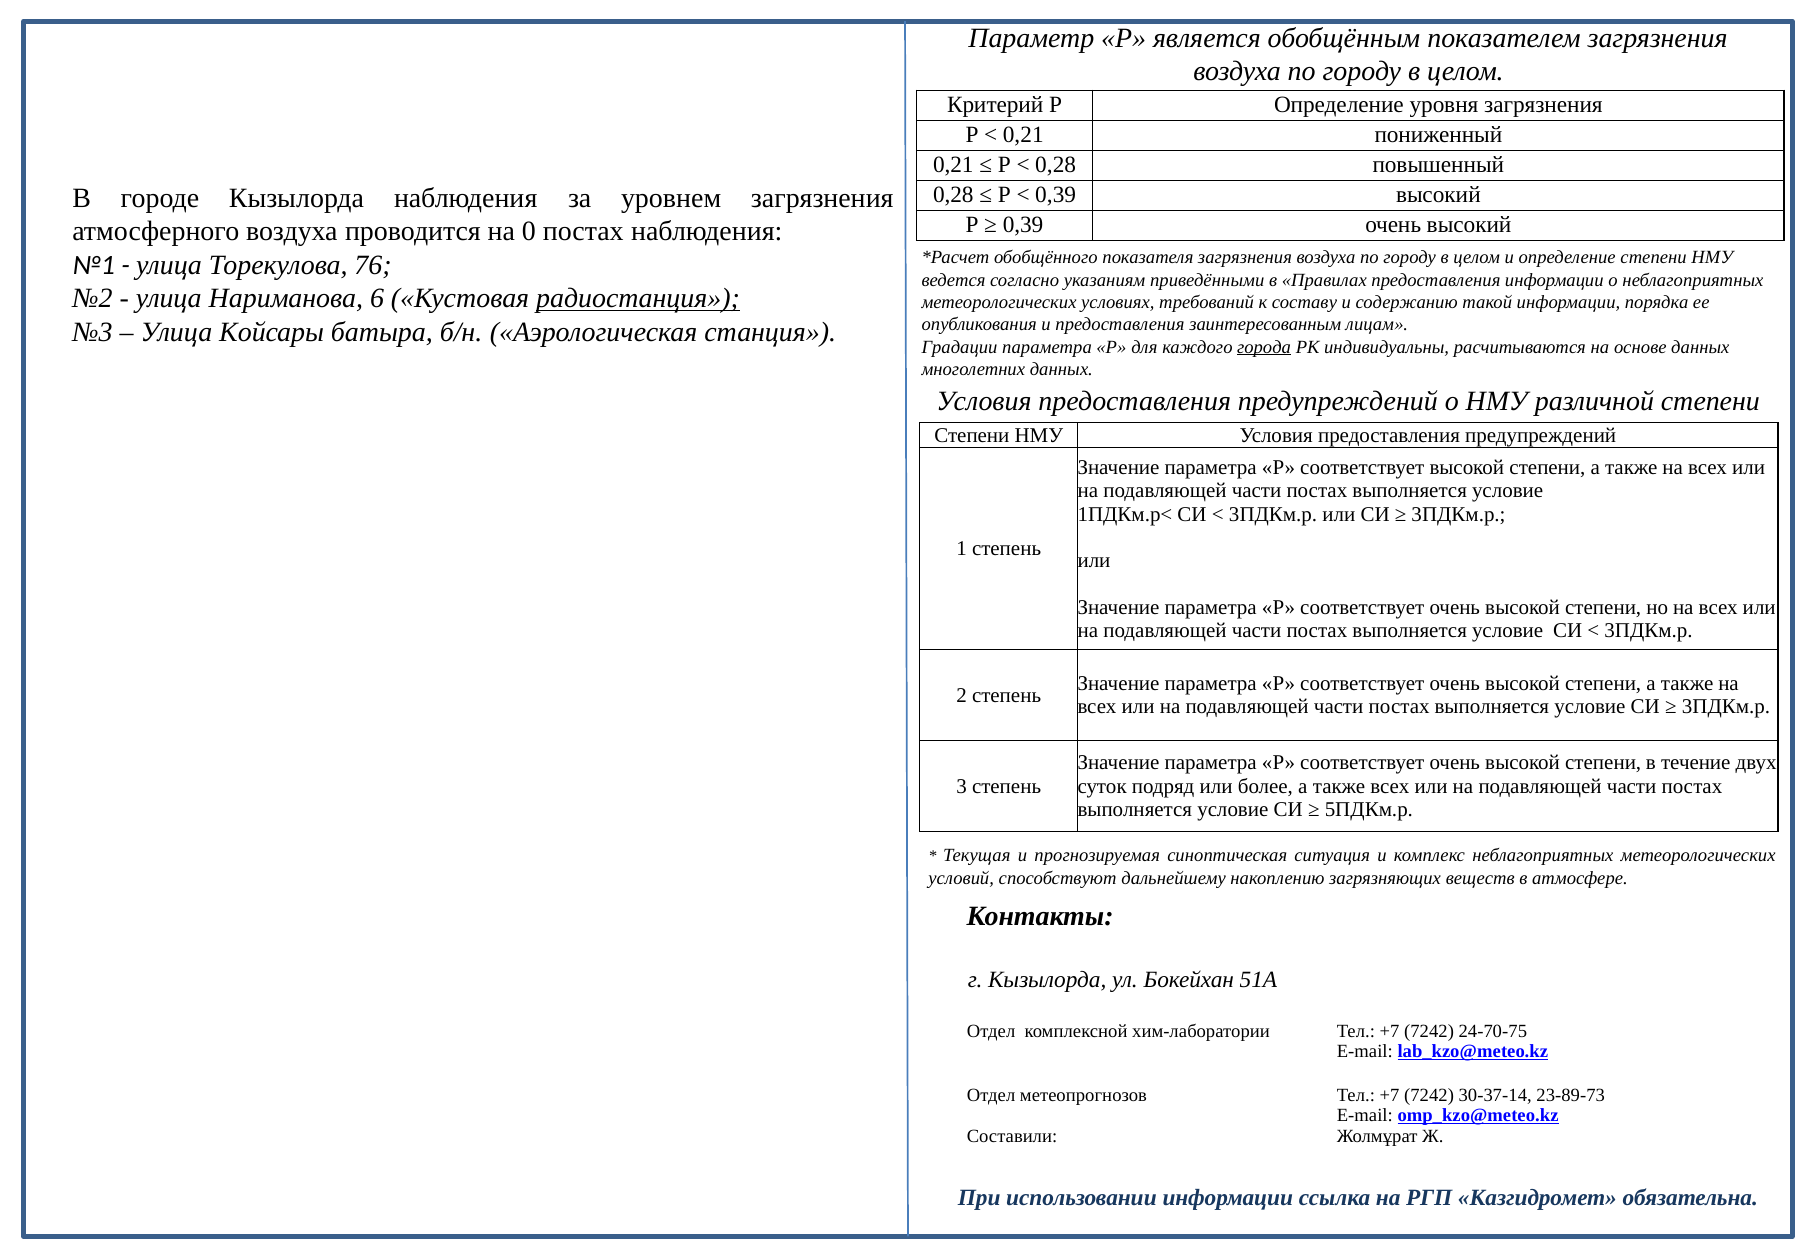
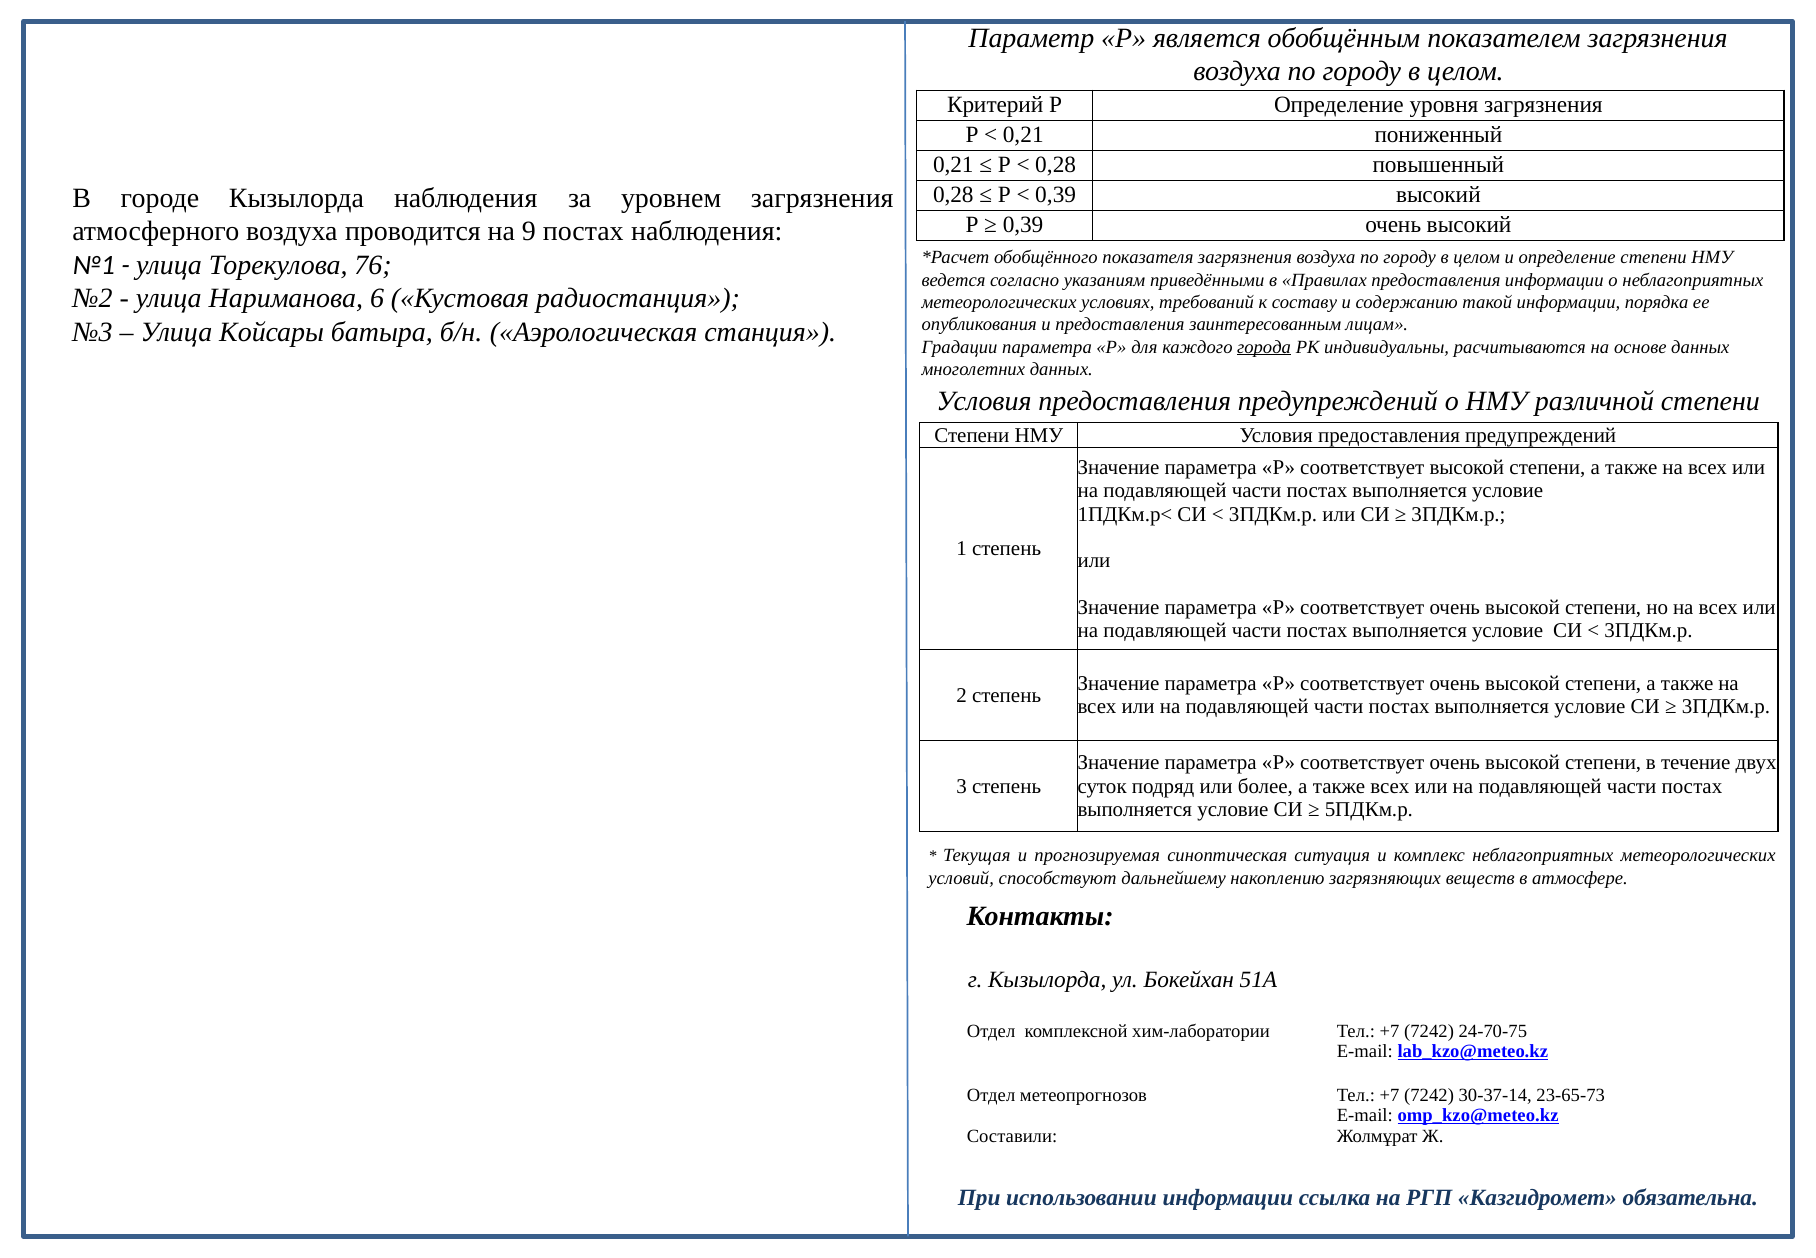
0: 0 -> 9
радиостанция underline: present -> none
23-89-73: 23-89-73 -> 23-65-73
